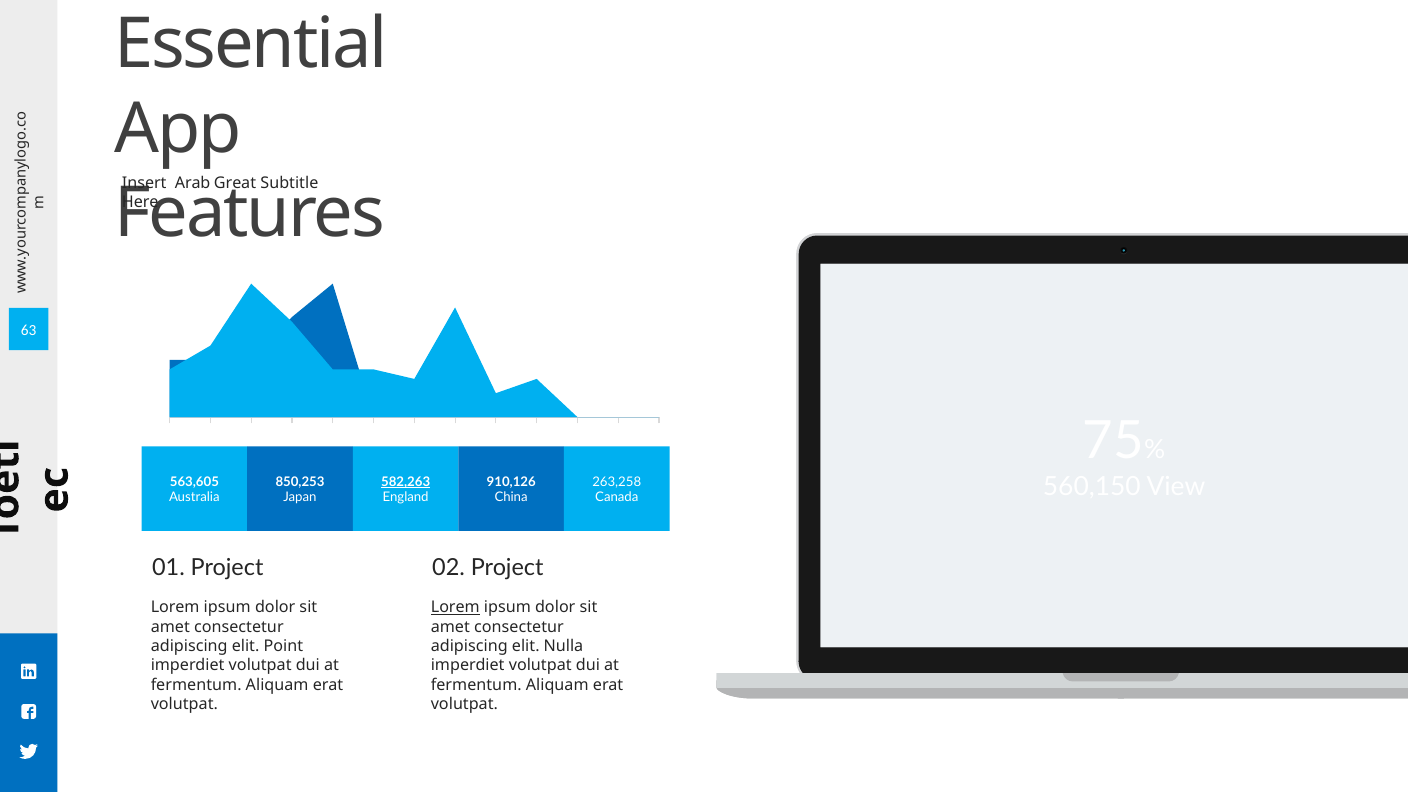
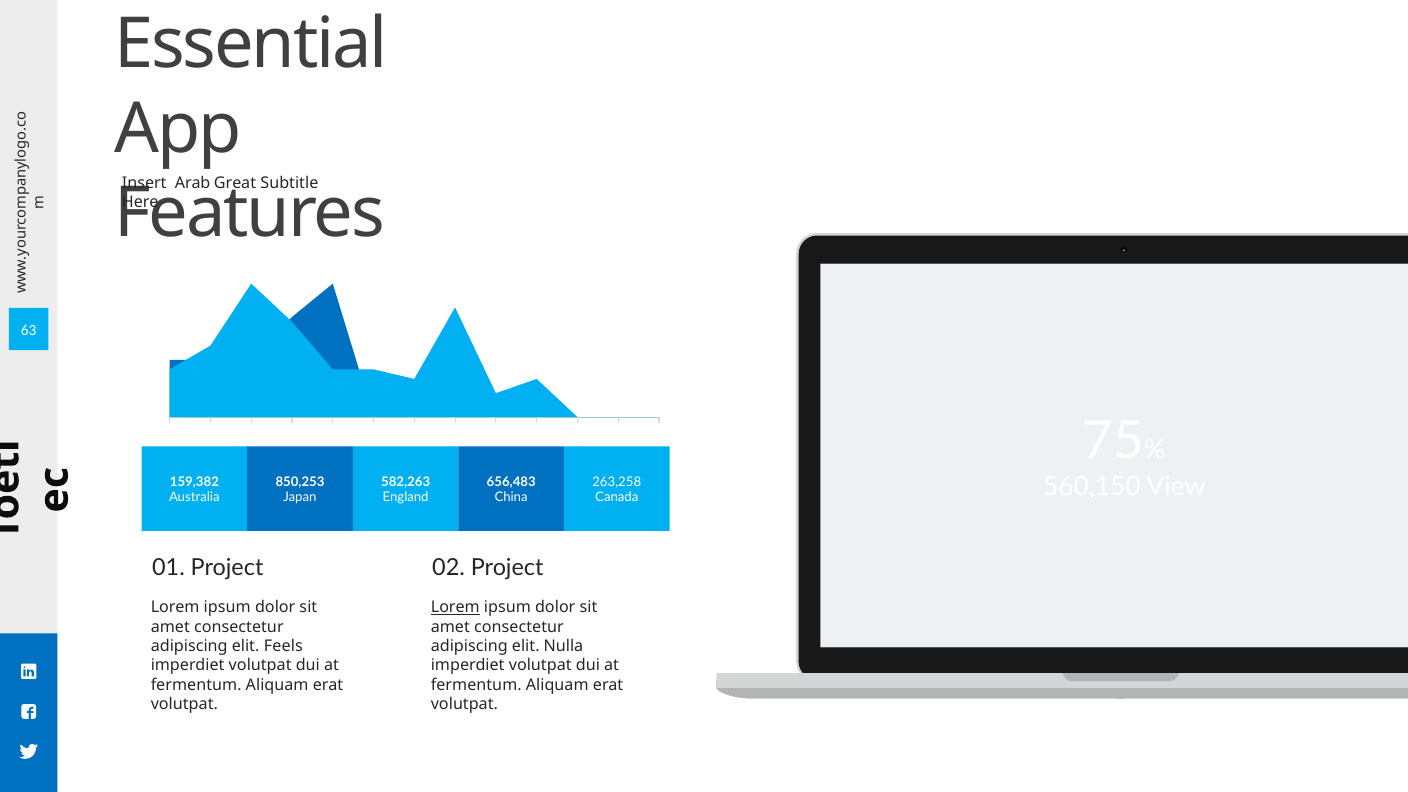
563,605: 563,605 -> 159,382
582,263 underline: present -> none
910,126: 910,126 -> 656,483
Point: Point -> Feels
